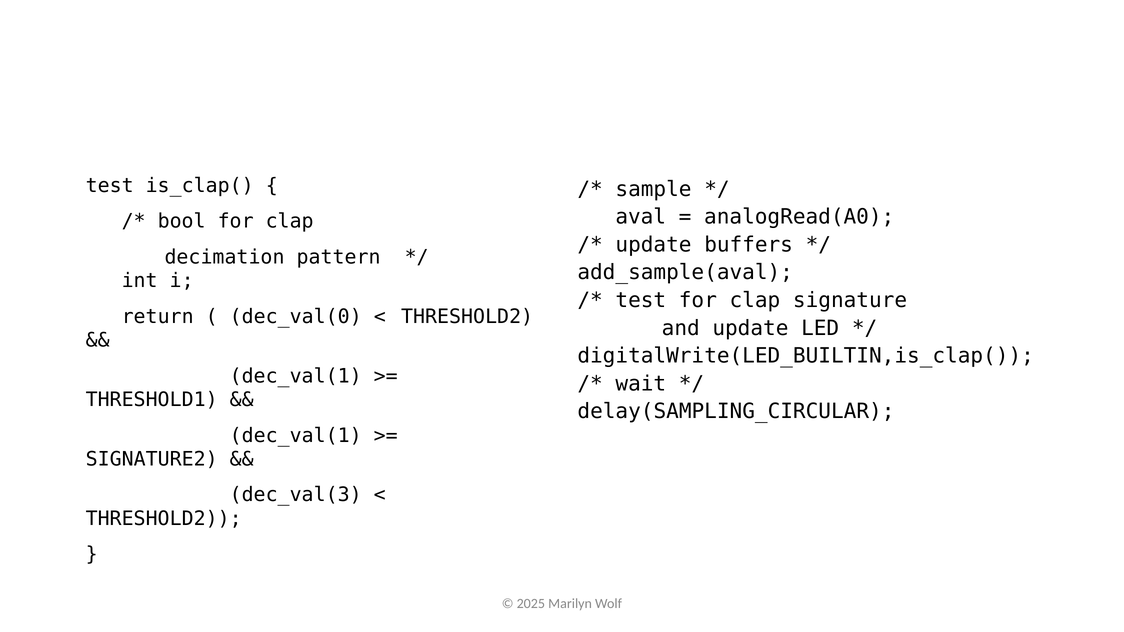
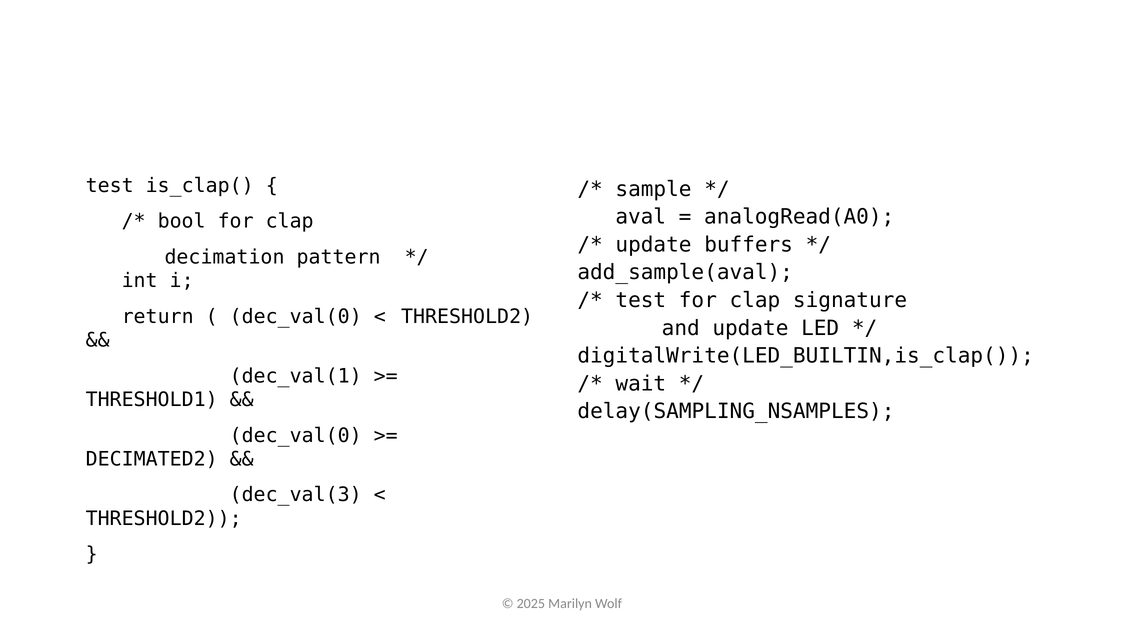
delay(SAMPLING_CIRCULAR: delay(SAMPLING_CIRCULAR -> delay(SAMPLING_NSAMPLES
dec_val(1 at (296, 436): dec_val(1 -> dec_val(0
SIGNATURE2: SIGNATURE2 -> DECIMATED2
